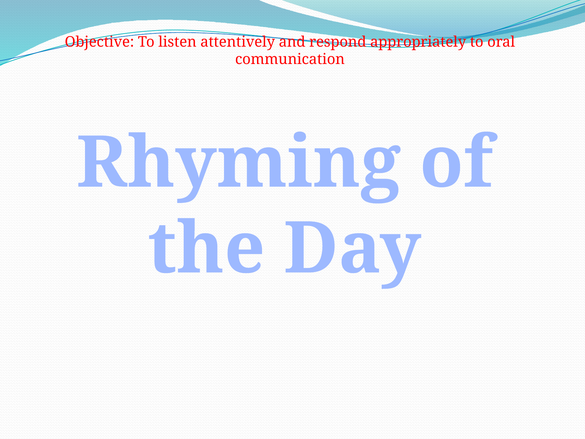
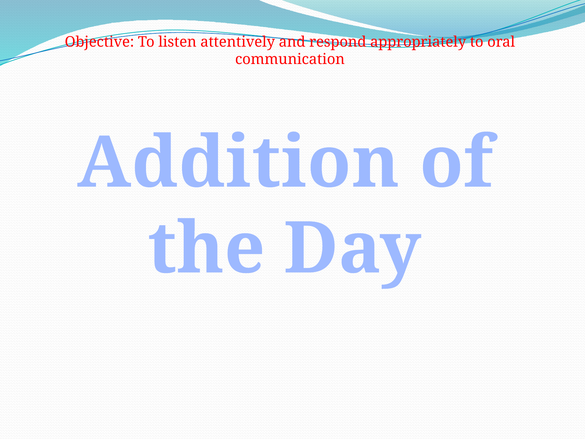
Rhyming: Rhyming -> Addition
